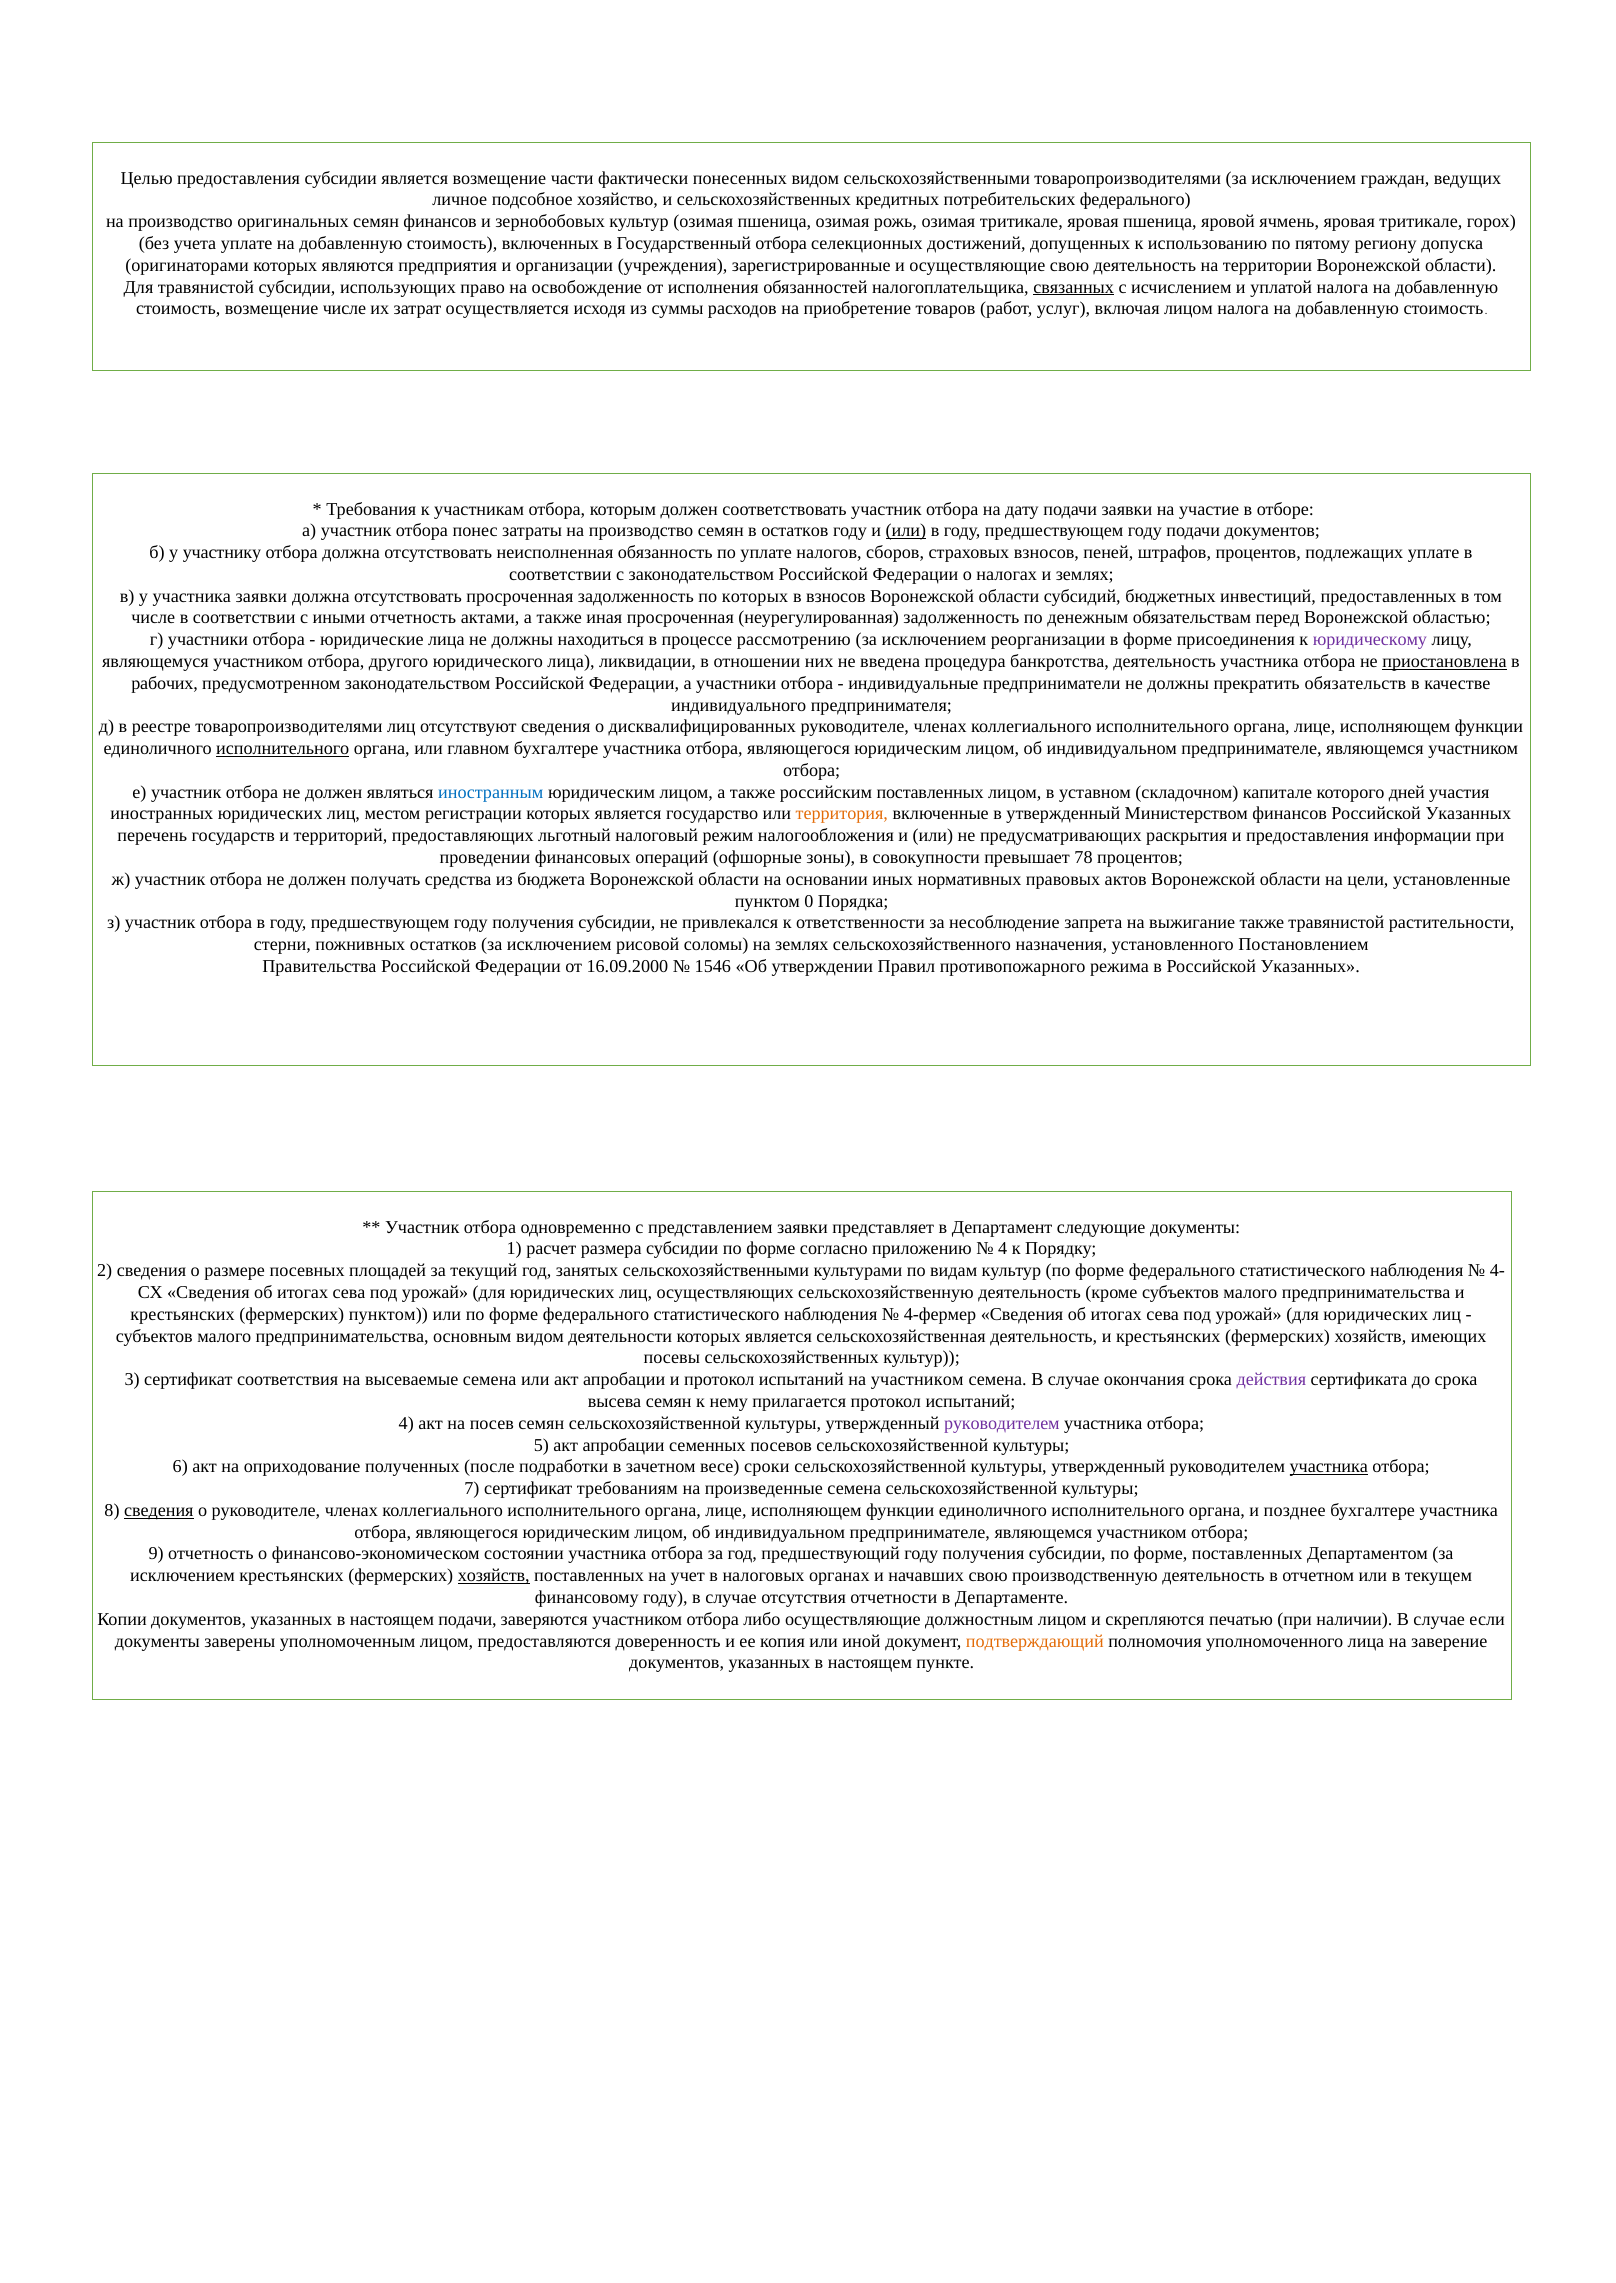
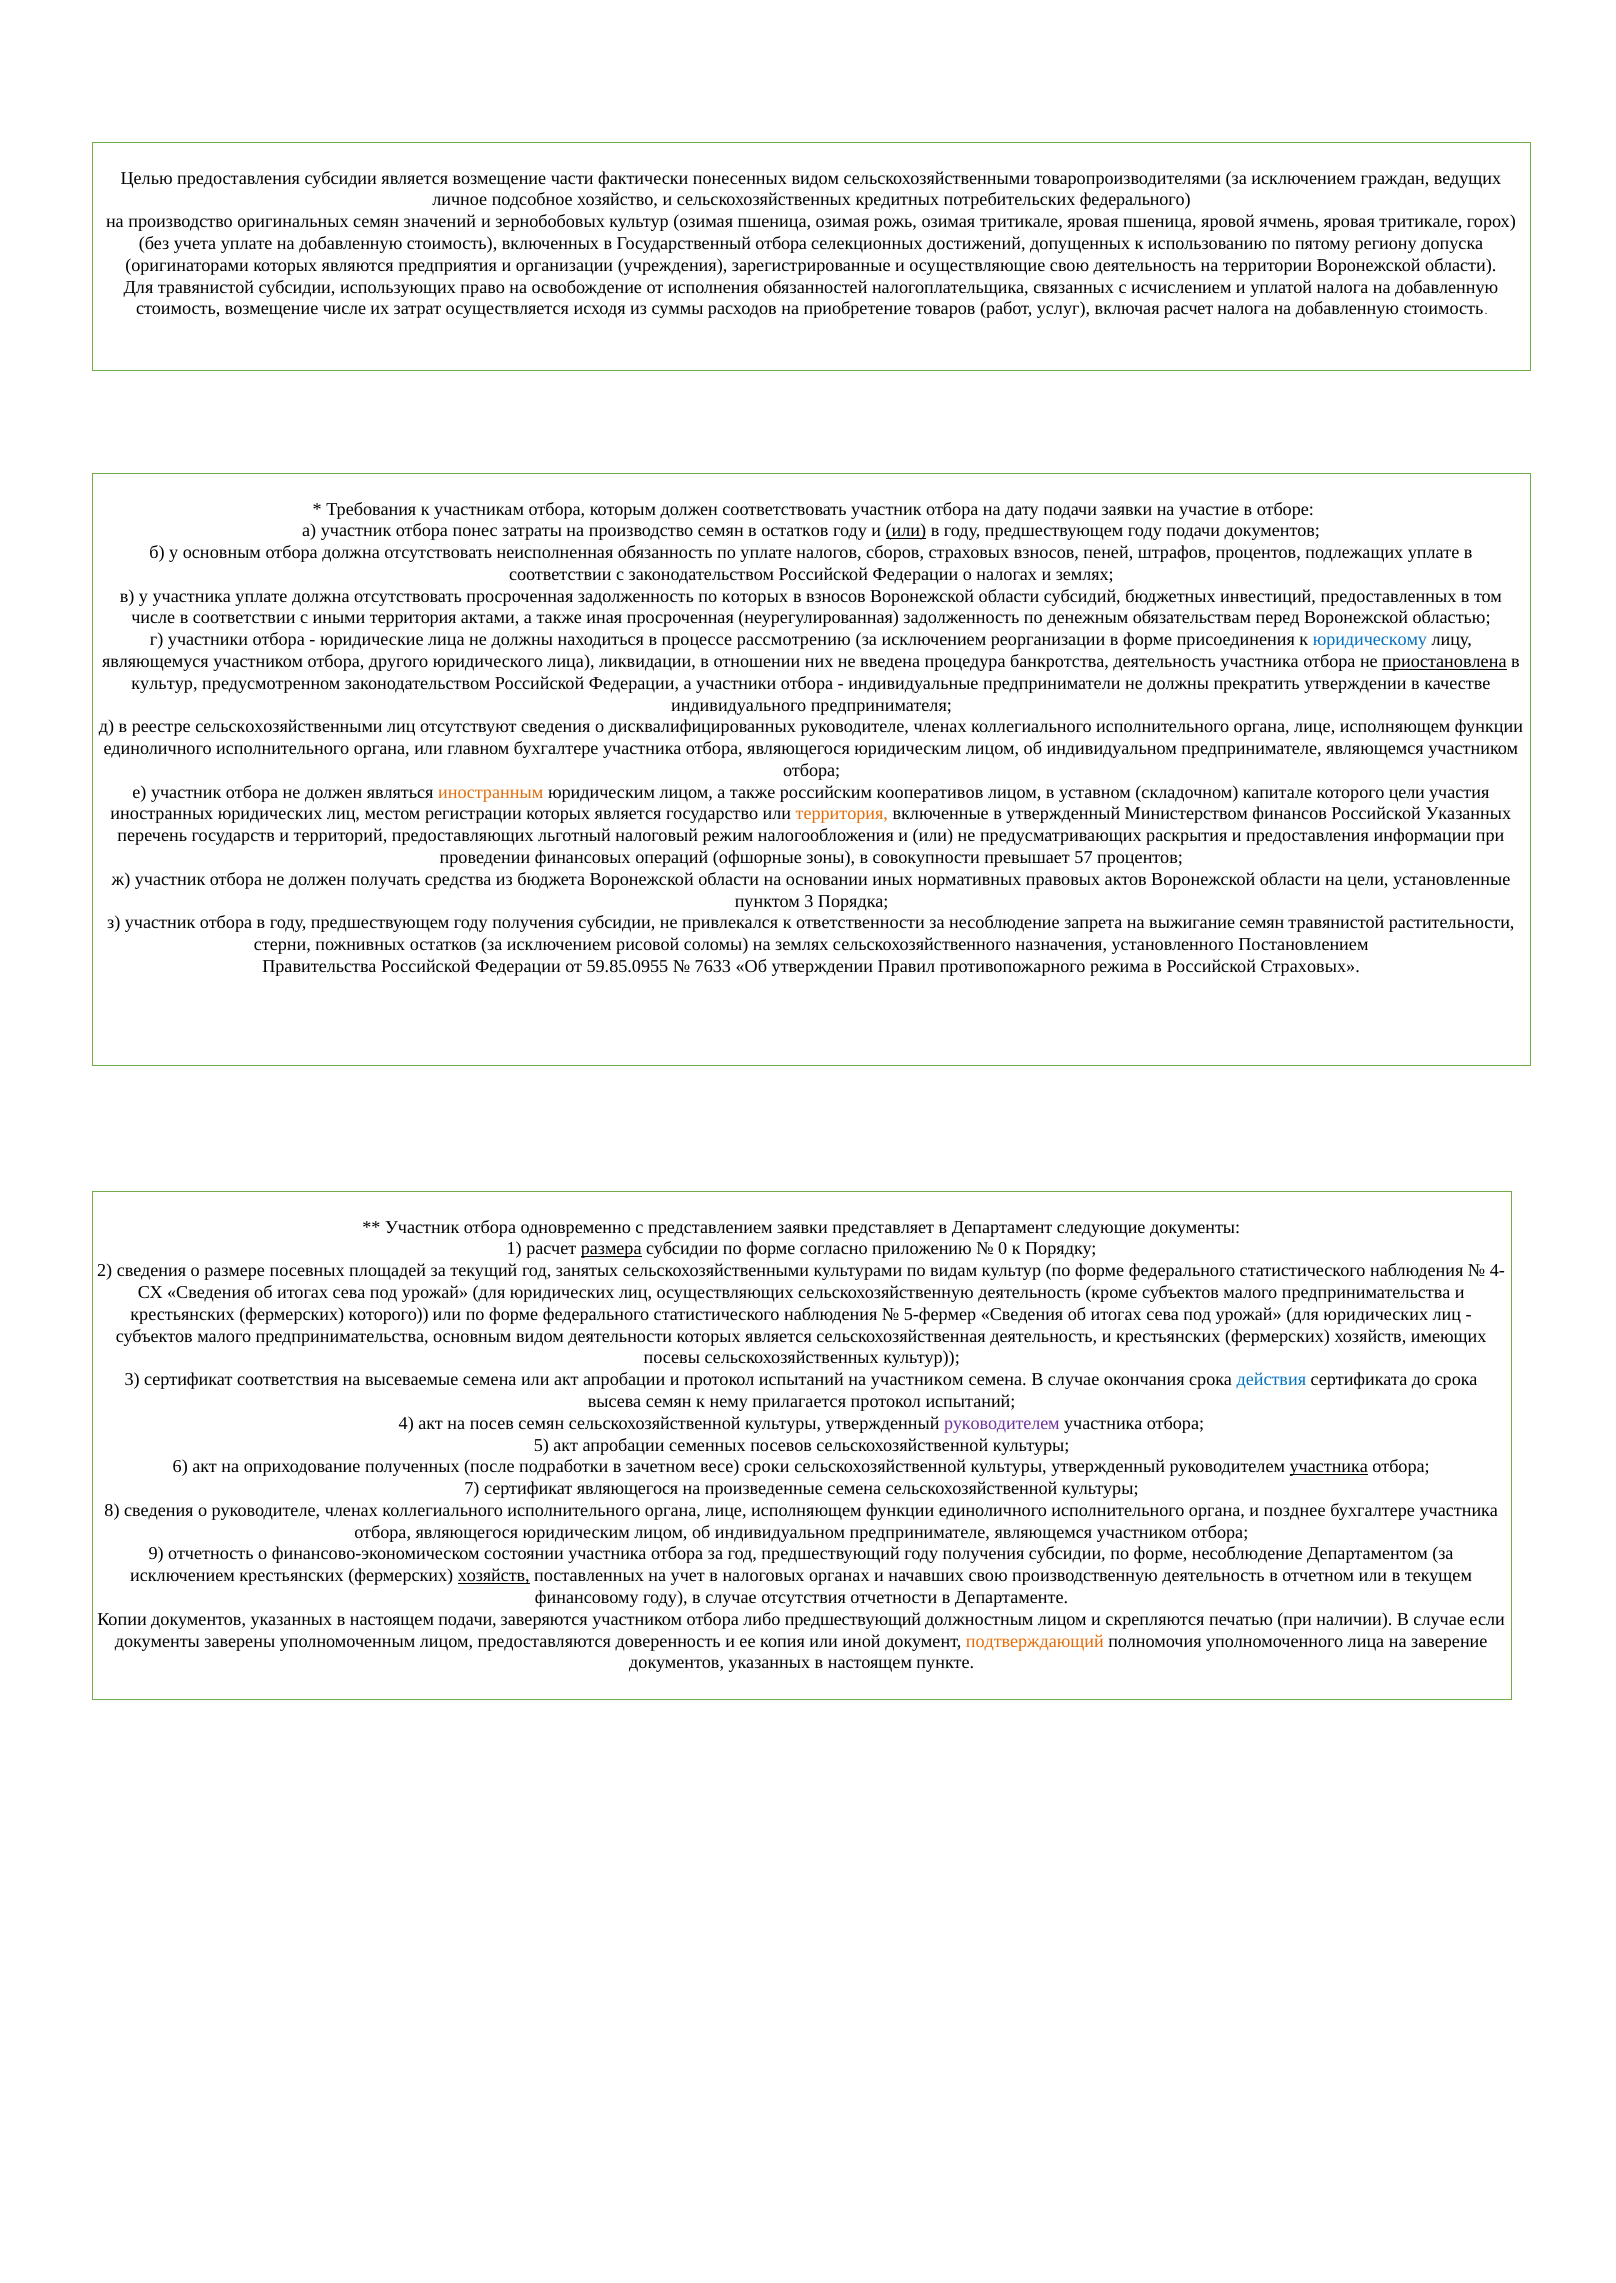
семян финансов: финансов -> значений
связанных underline: present -> none
включая лицом: лицом -> расчет
у участнику: участнику -> основным
участника заявки: заявки -> уплате
иными отчетность: отчетность -> территория
юридическому colour: purple -> blue
рабочих at (165, 683): рабочих -> культур
прекратить обязательств: обязательств -> утверждении
реестре товаропроизводителями: товаропроизводителями -> сельскохозяйственными
исполнительного at (283, 749) underline: present -> none
иностранным colour: blue -> orange
российским поставленных: поставленных -> кооперативов
которого дней: дней -> цели
78: 78 -> 57
пунктом 0: 0 -> 3
выжигание также: также -> семян
16.09.2000: 16.09.2000 -> 59.85.0955
1546: 1546 -> 7633
в Российской Указанных: Указанных -> Страховых
размера underline: none -> present
4 at (1003, 1249): 4 -> 0
фермерских пунктом: пунктом -> которого
4-фермер: 4-фермер -> 5-фермер
действия colour: purple -> blue
сертификат требованиям: требованиям -> являющегося
сведения at (159, 1511) underline: present -> none
форме поставленных: поставленных -> несоблюдение
либо осуществляющие: осуществляющие -> предшествующий
